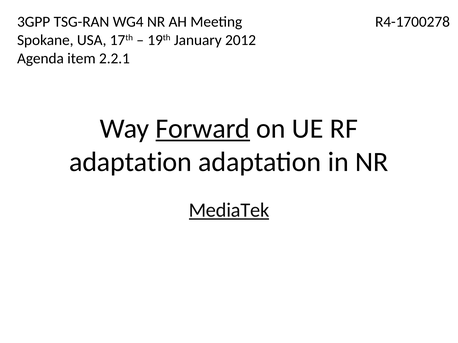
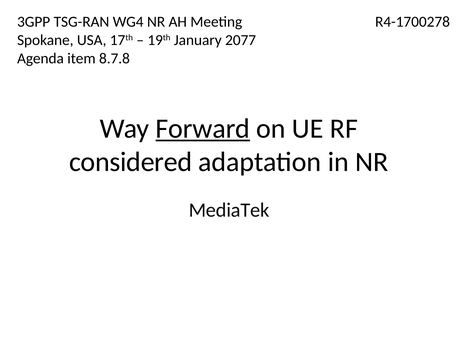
2012: 2012 -> 2077
2.2.1: 2.2.1 -> 8.7.8
adaptation at (131, 162): adaptation -> considered
MediaTek underline: present -> none
